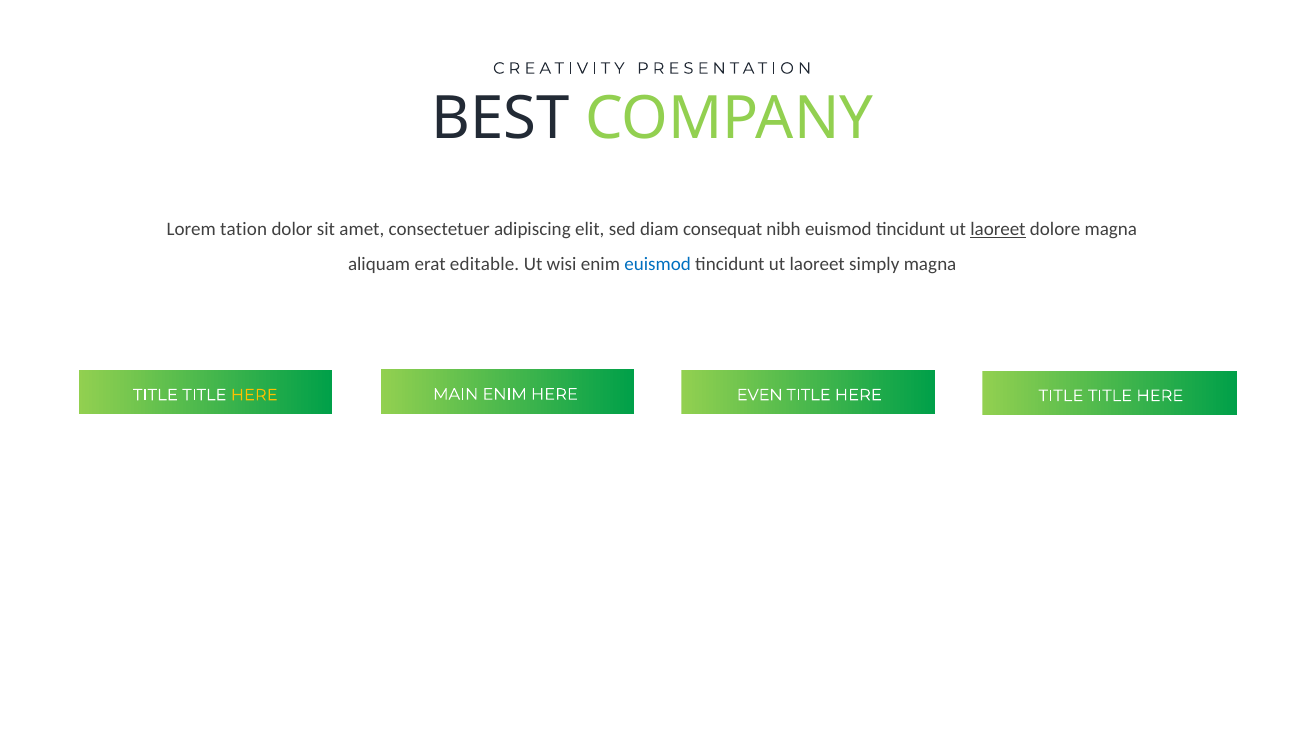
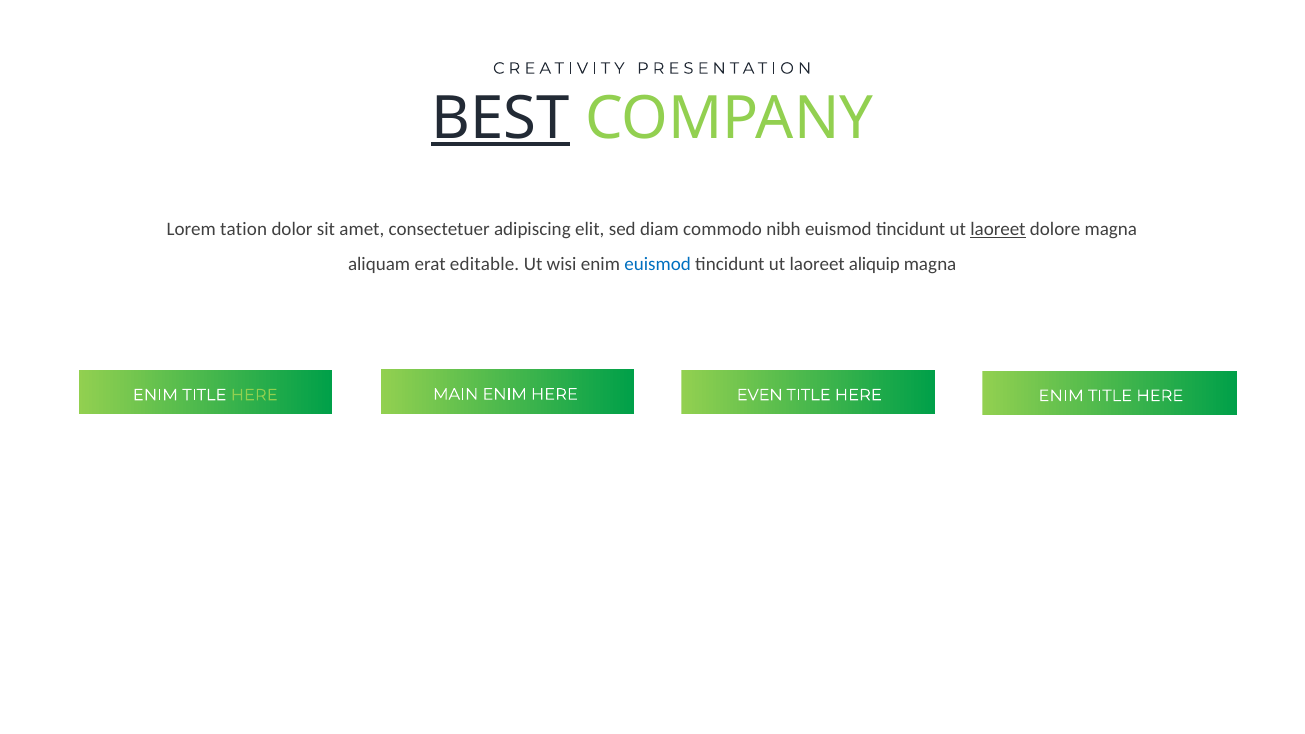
BEST underline: none -> present
consequat: consequat -> commodo
simply: simply -> aliquip
TITLE at (155, 395): TITLE -> ENIM
HERE at (254, 395) colour: yellow -> light green
HERE TITLE: TITLE -> ENIM
